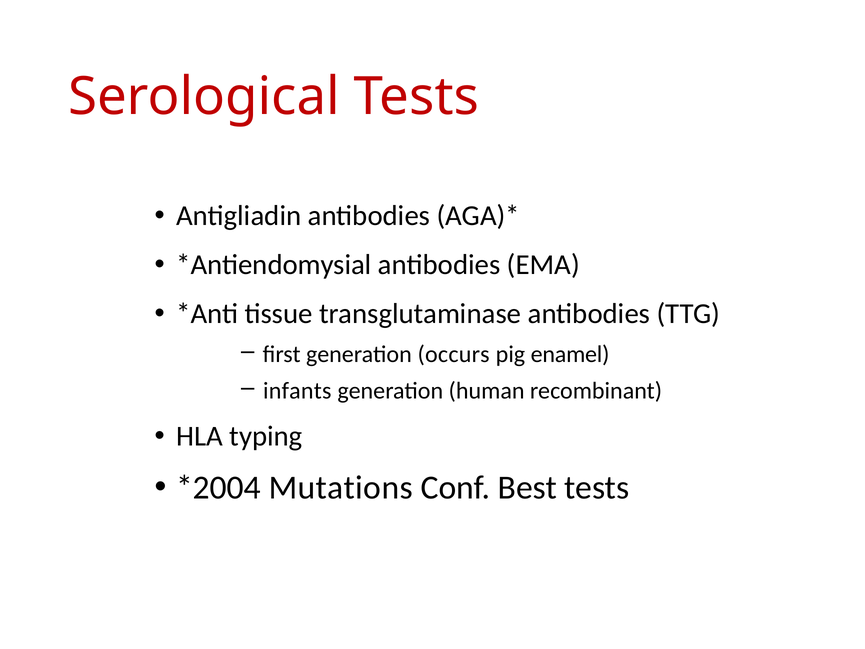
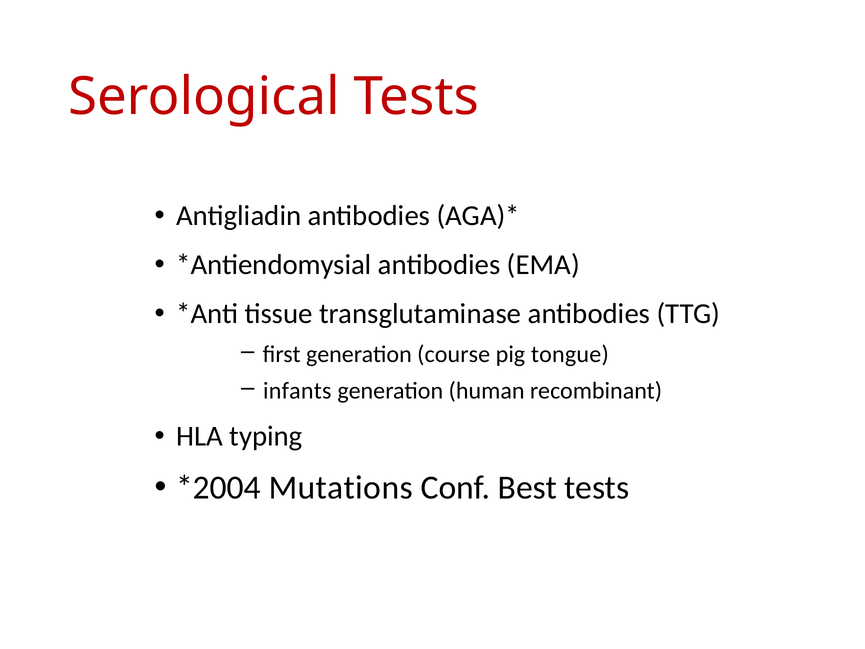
occurs: occurs -> course
enamel: enamel -> tongue
